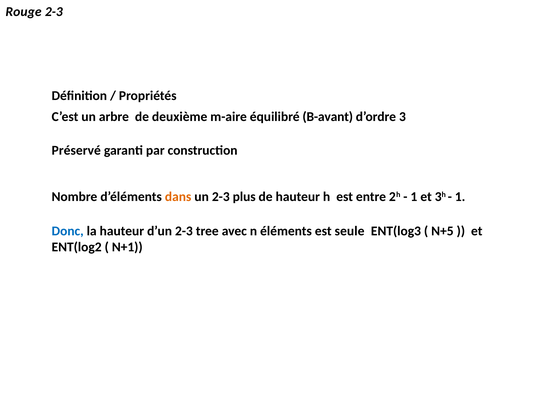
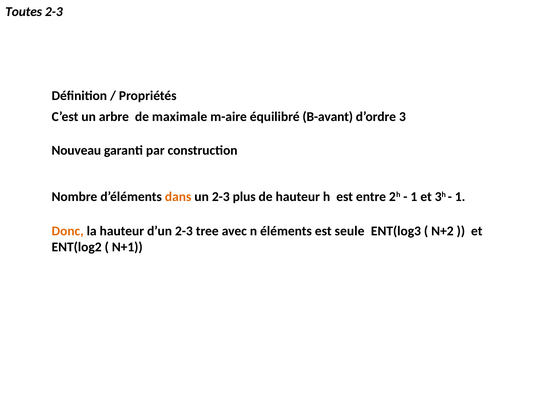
Rouge: Rouge -> Toutes
deuxième: deuxième -> maximale
Préservé: Préservé -> Nouveau
Donc colour: blue -> orange
N+5: N+5 -> N+2
